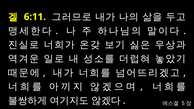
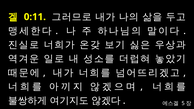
6:11: 6:11 -> 0:11
